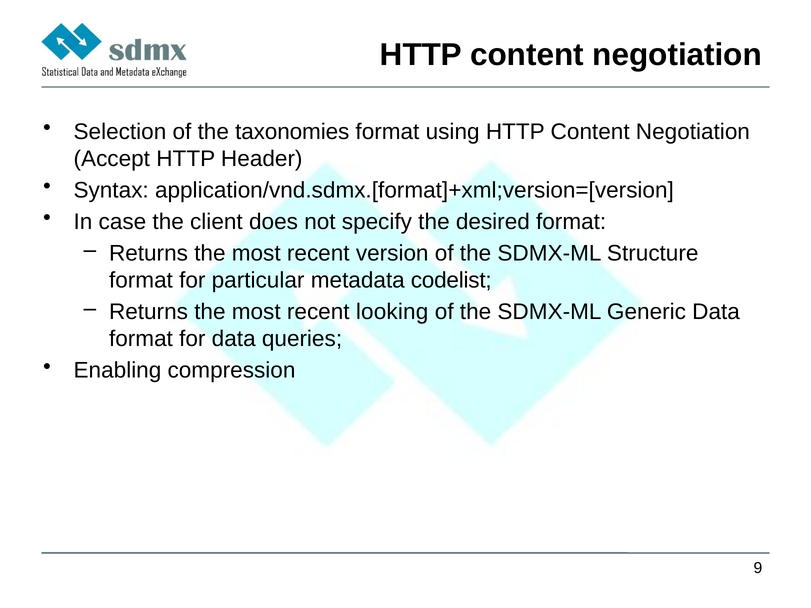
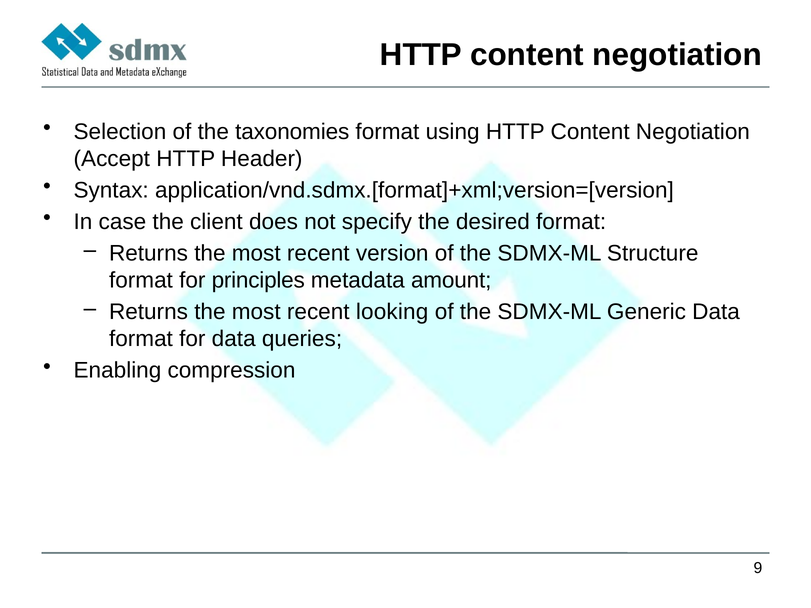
particular: particular -> principles
codelist: codelist -> amount
